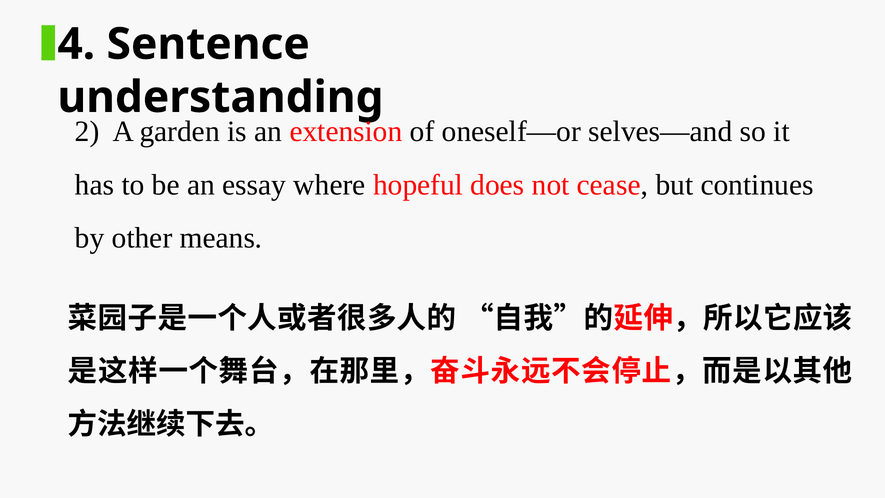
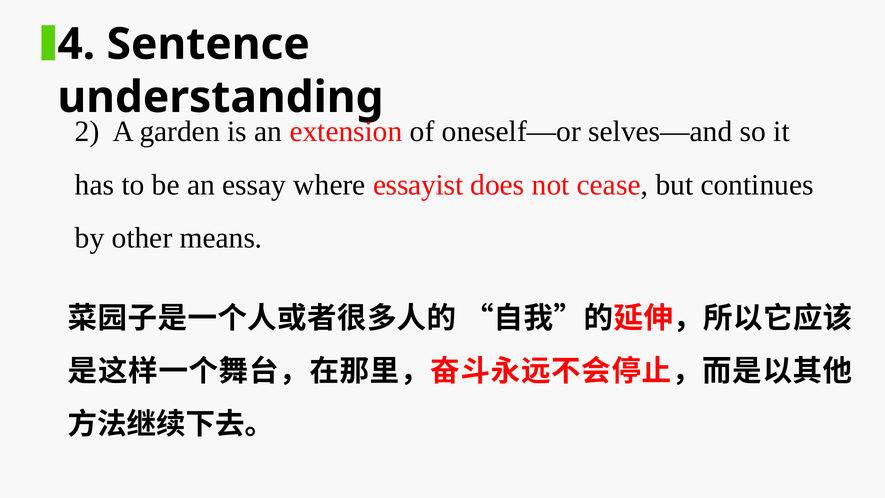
hopeful: hopeful -> essayist
